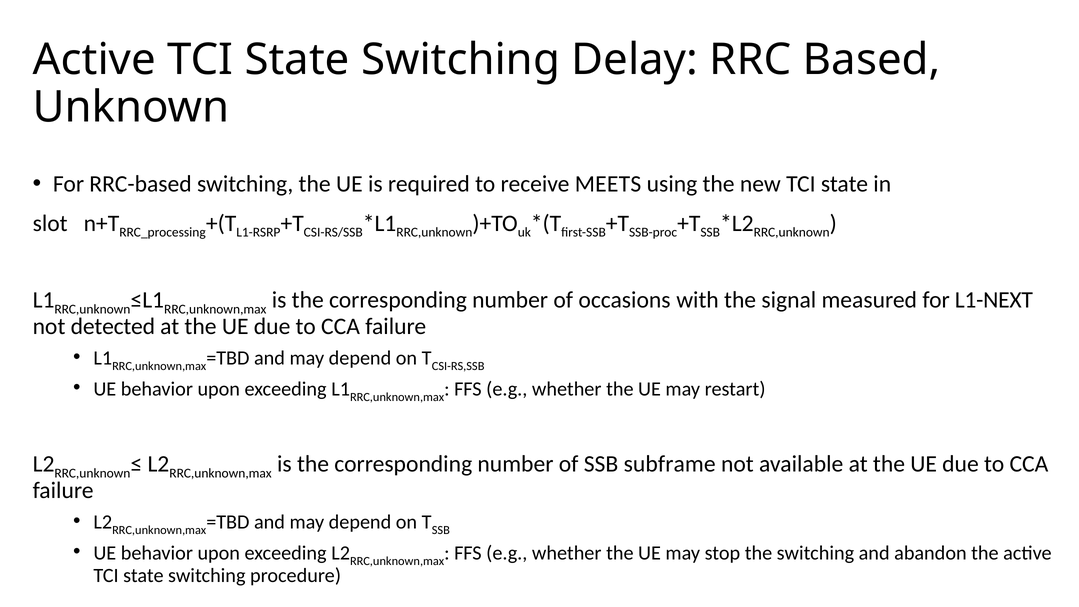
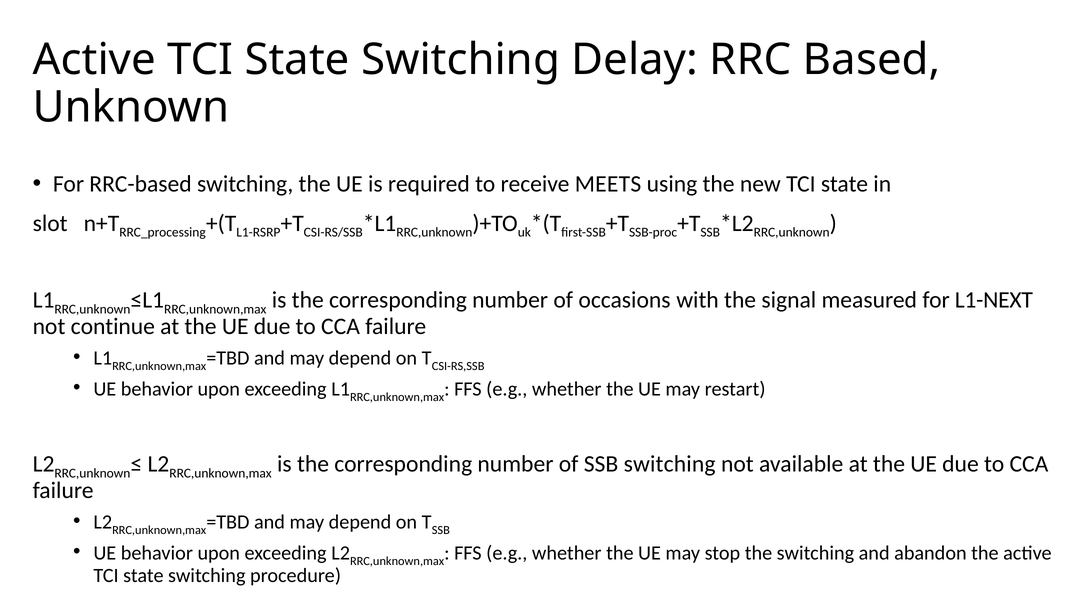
detected: detected -> continue
SSB subframe: subframe -> switching
